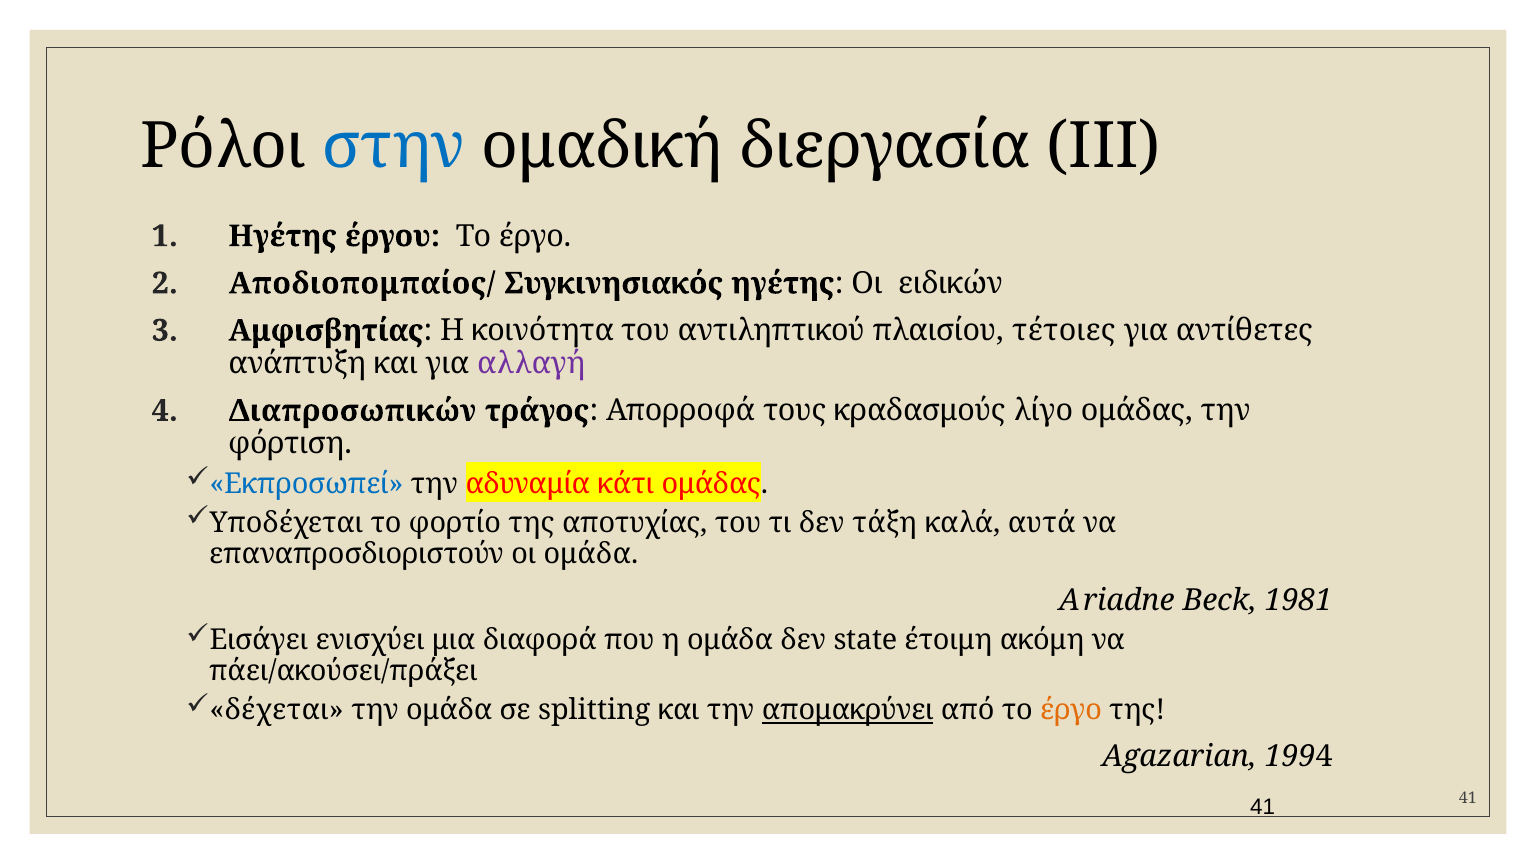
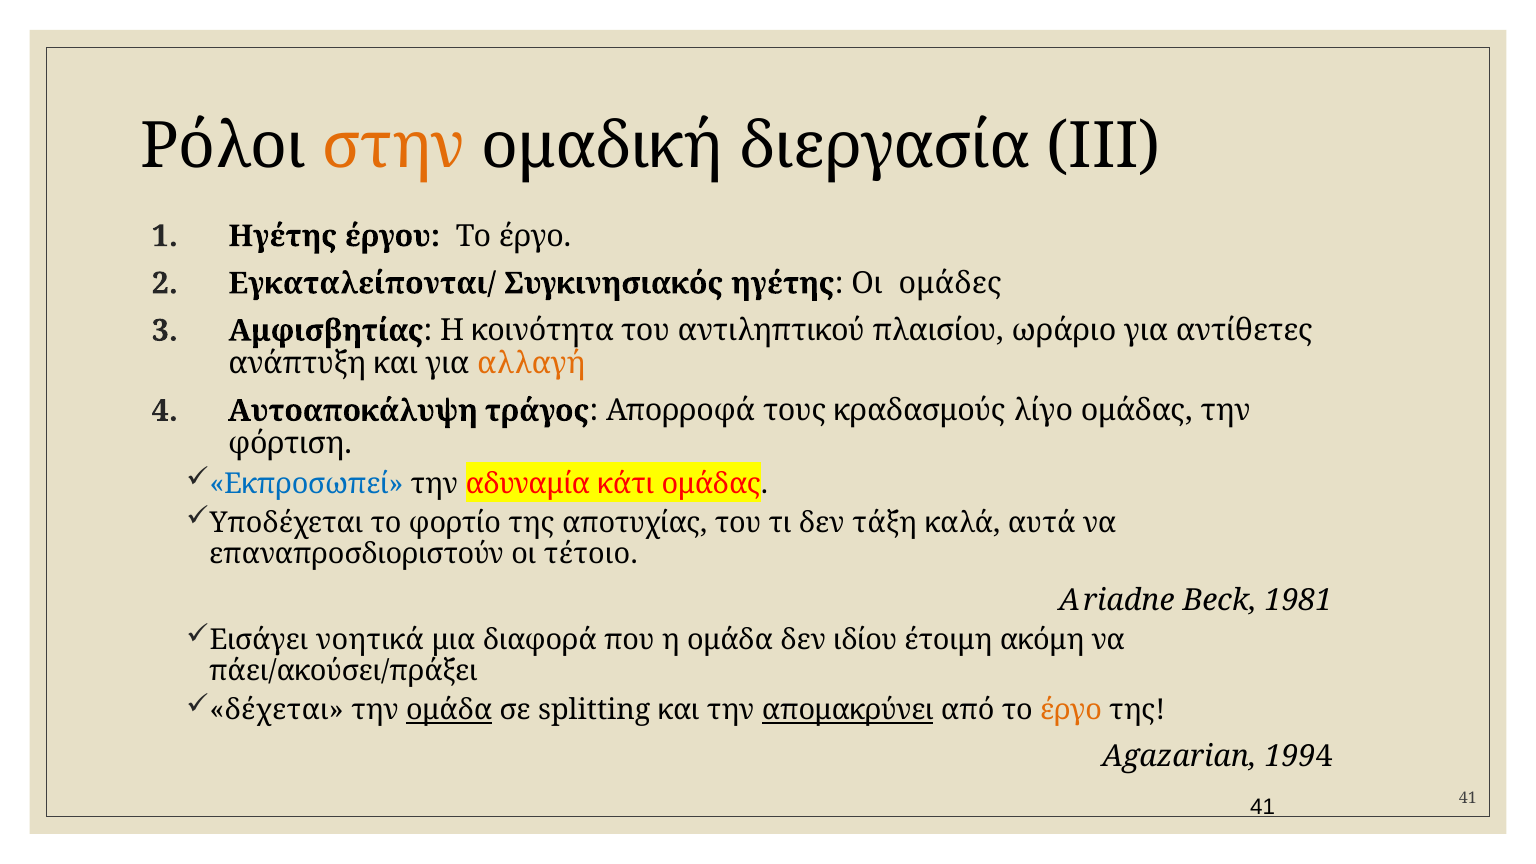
στην colour: blue -> orange
Αποδιοπομπαίος/: Αποδιοπομπαίος/ -> Εγκαταλείπονται/
ειδικών: ειδικών -> ομάδες
τέτοιες: τέτοιες -> ωράριο
αλλαγή colour: purple -> orange
Διαπροσωπικών: Διαπροσωπικών -> Αυτοαποκάλυψη
οι ομάδα: ομάδα -> τέτοιο
ενισχύει: ενισχύει -> νοητικά
state: state -> ιδίου
ομάδα at (449, 710) underline: none -> present
